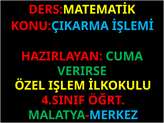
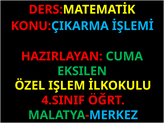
VERIRSE: VERIRSE -> EKSILEN
